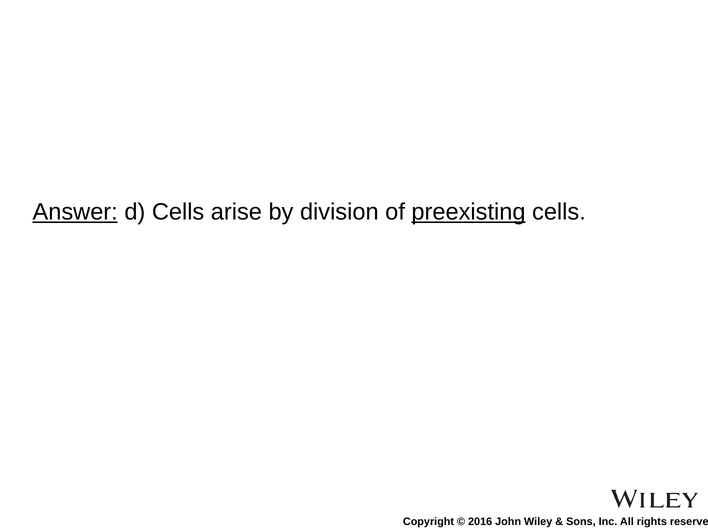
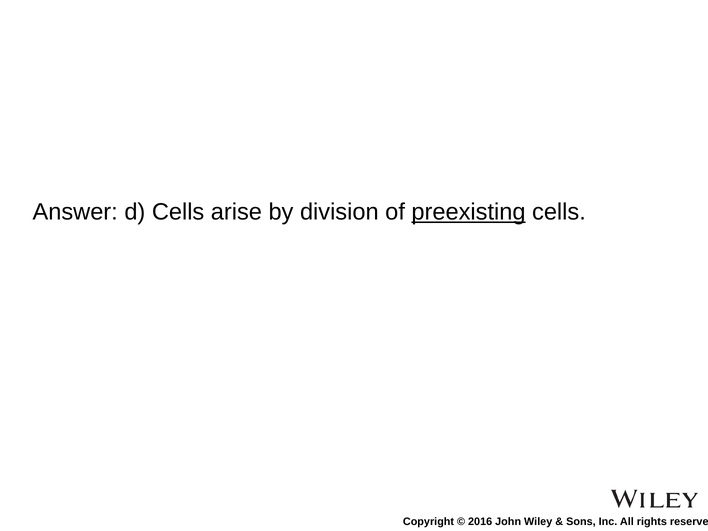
Answer underline: present -> none
